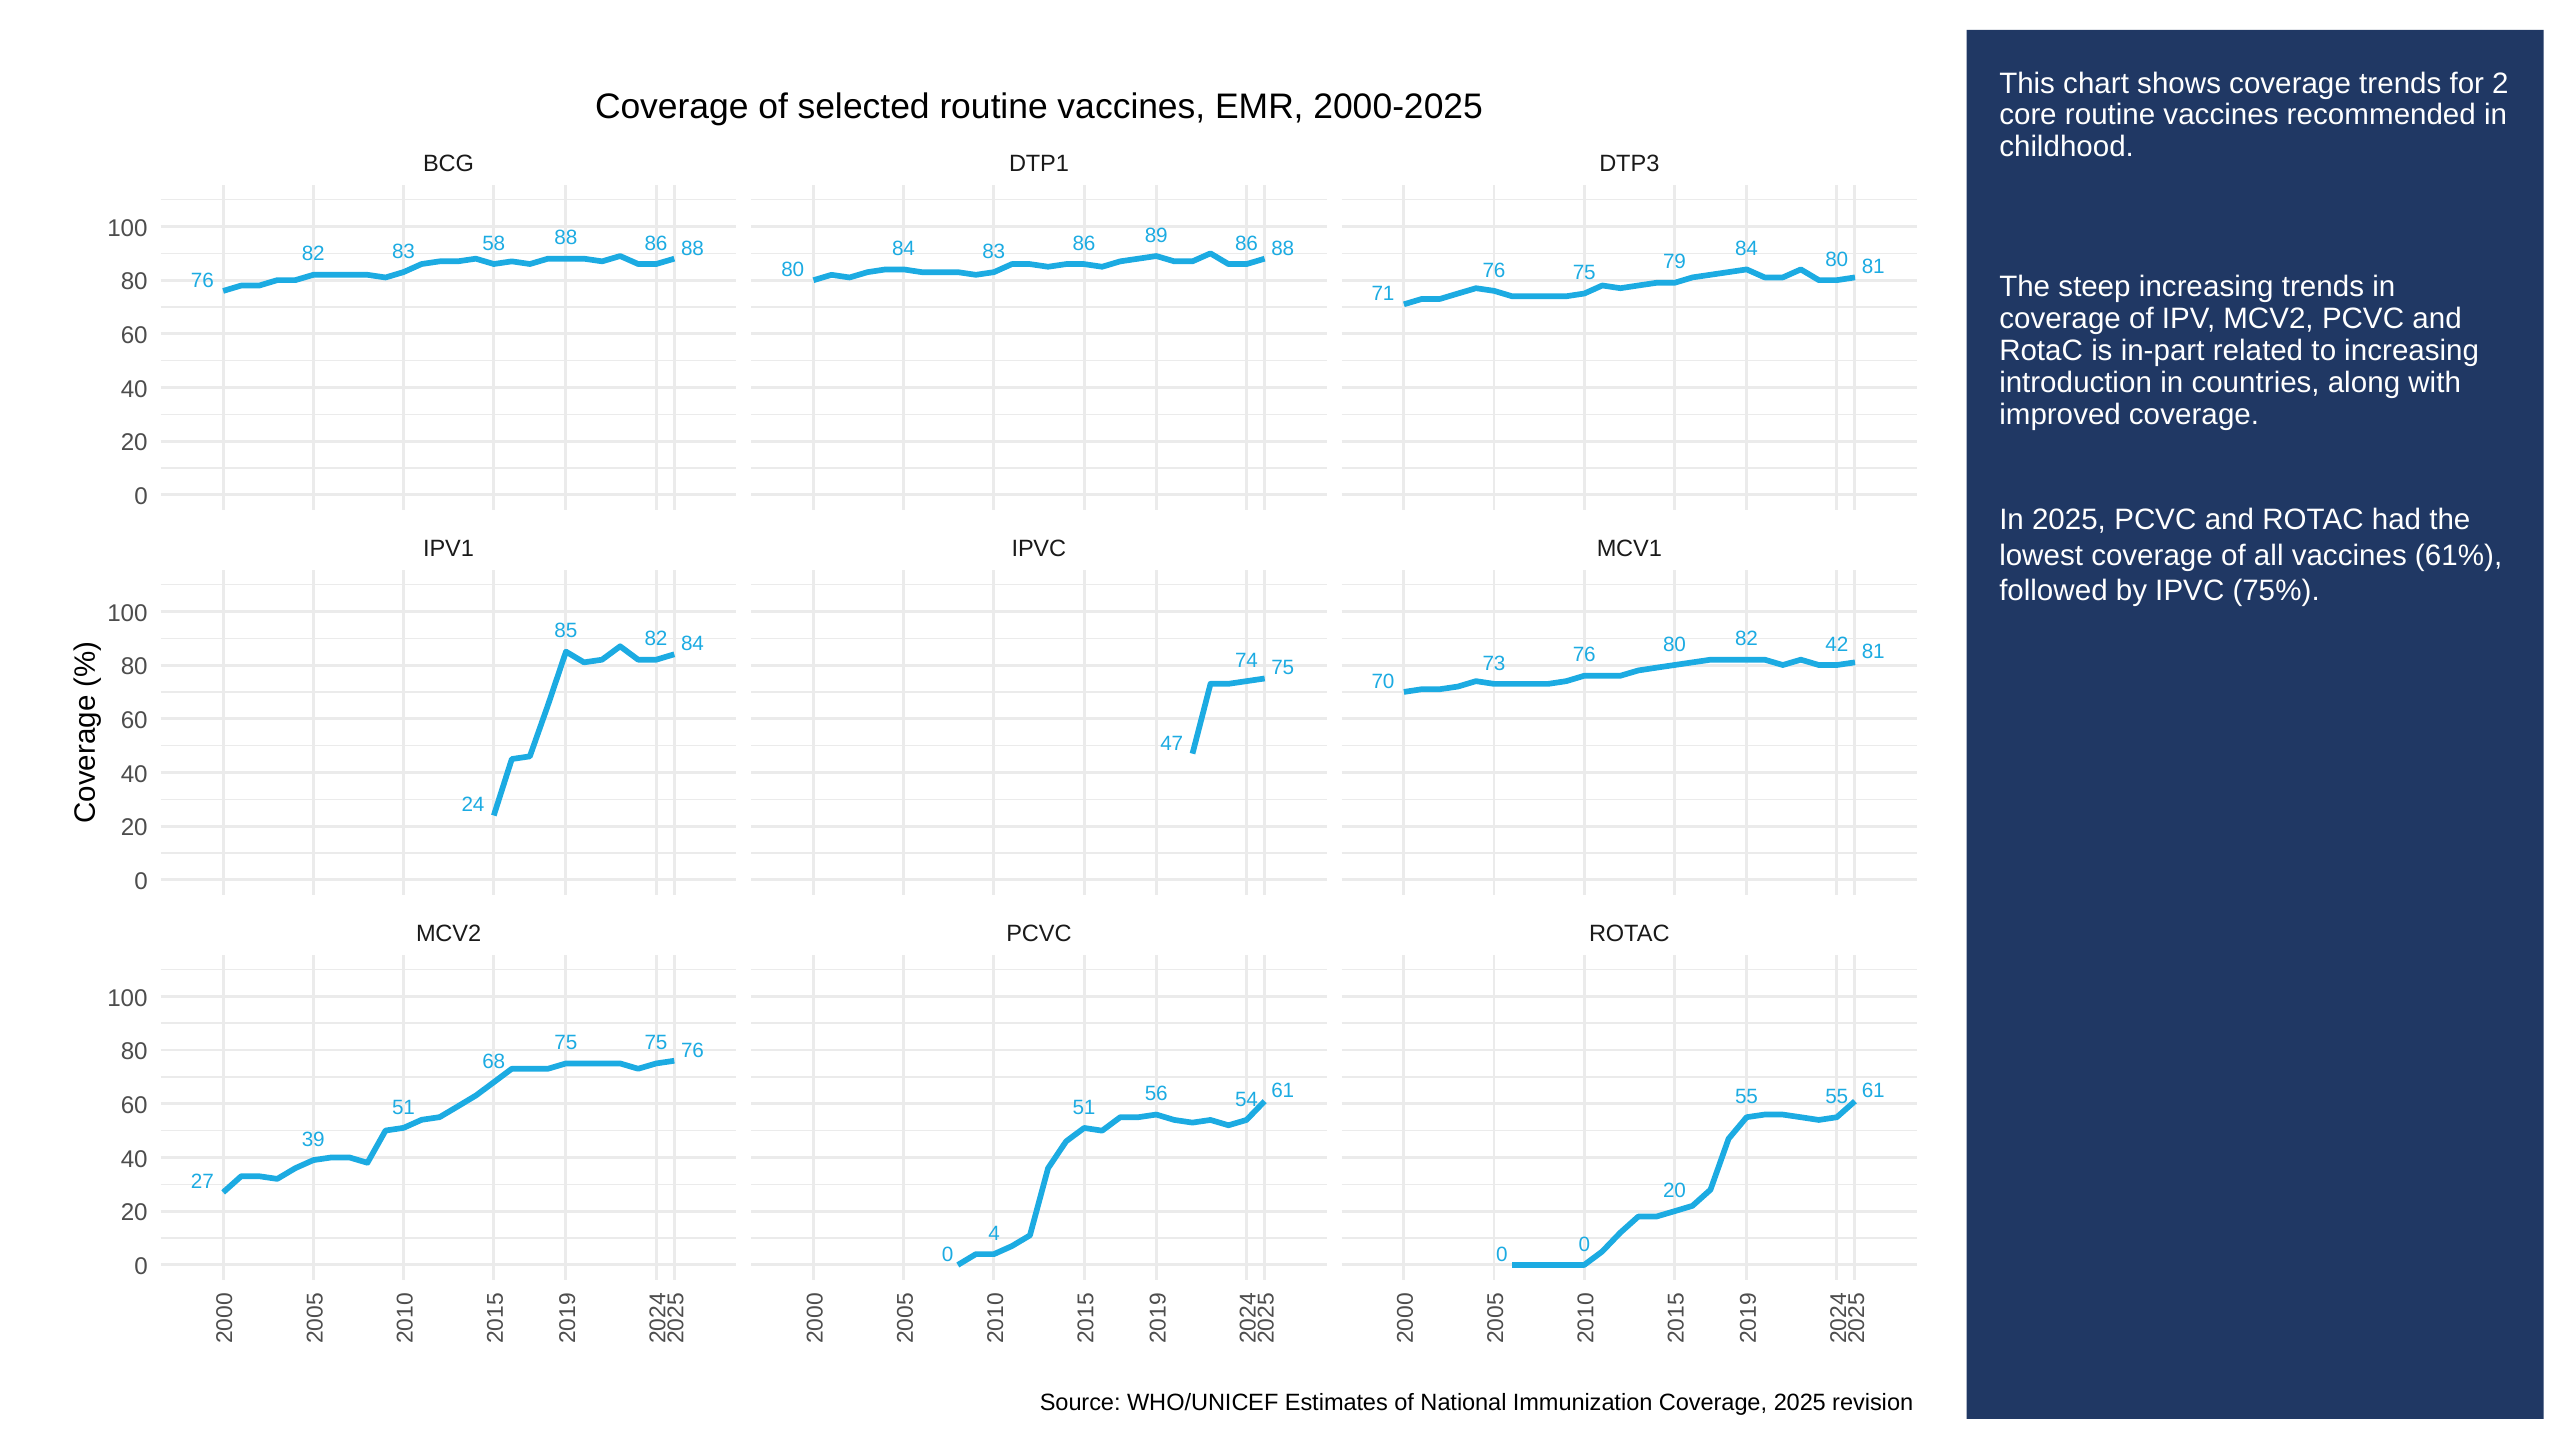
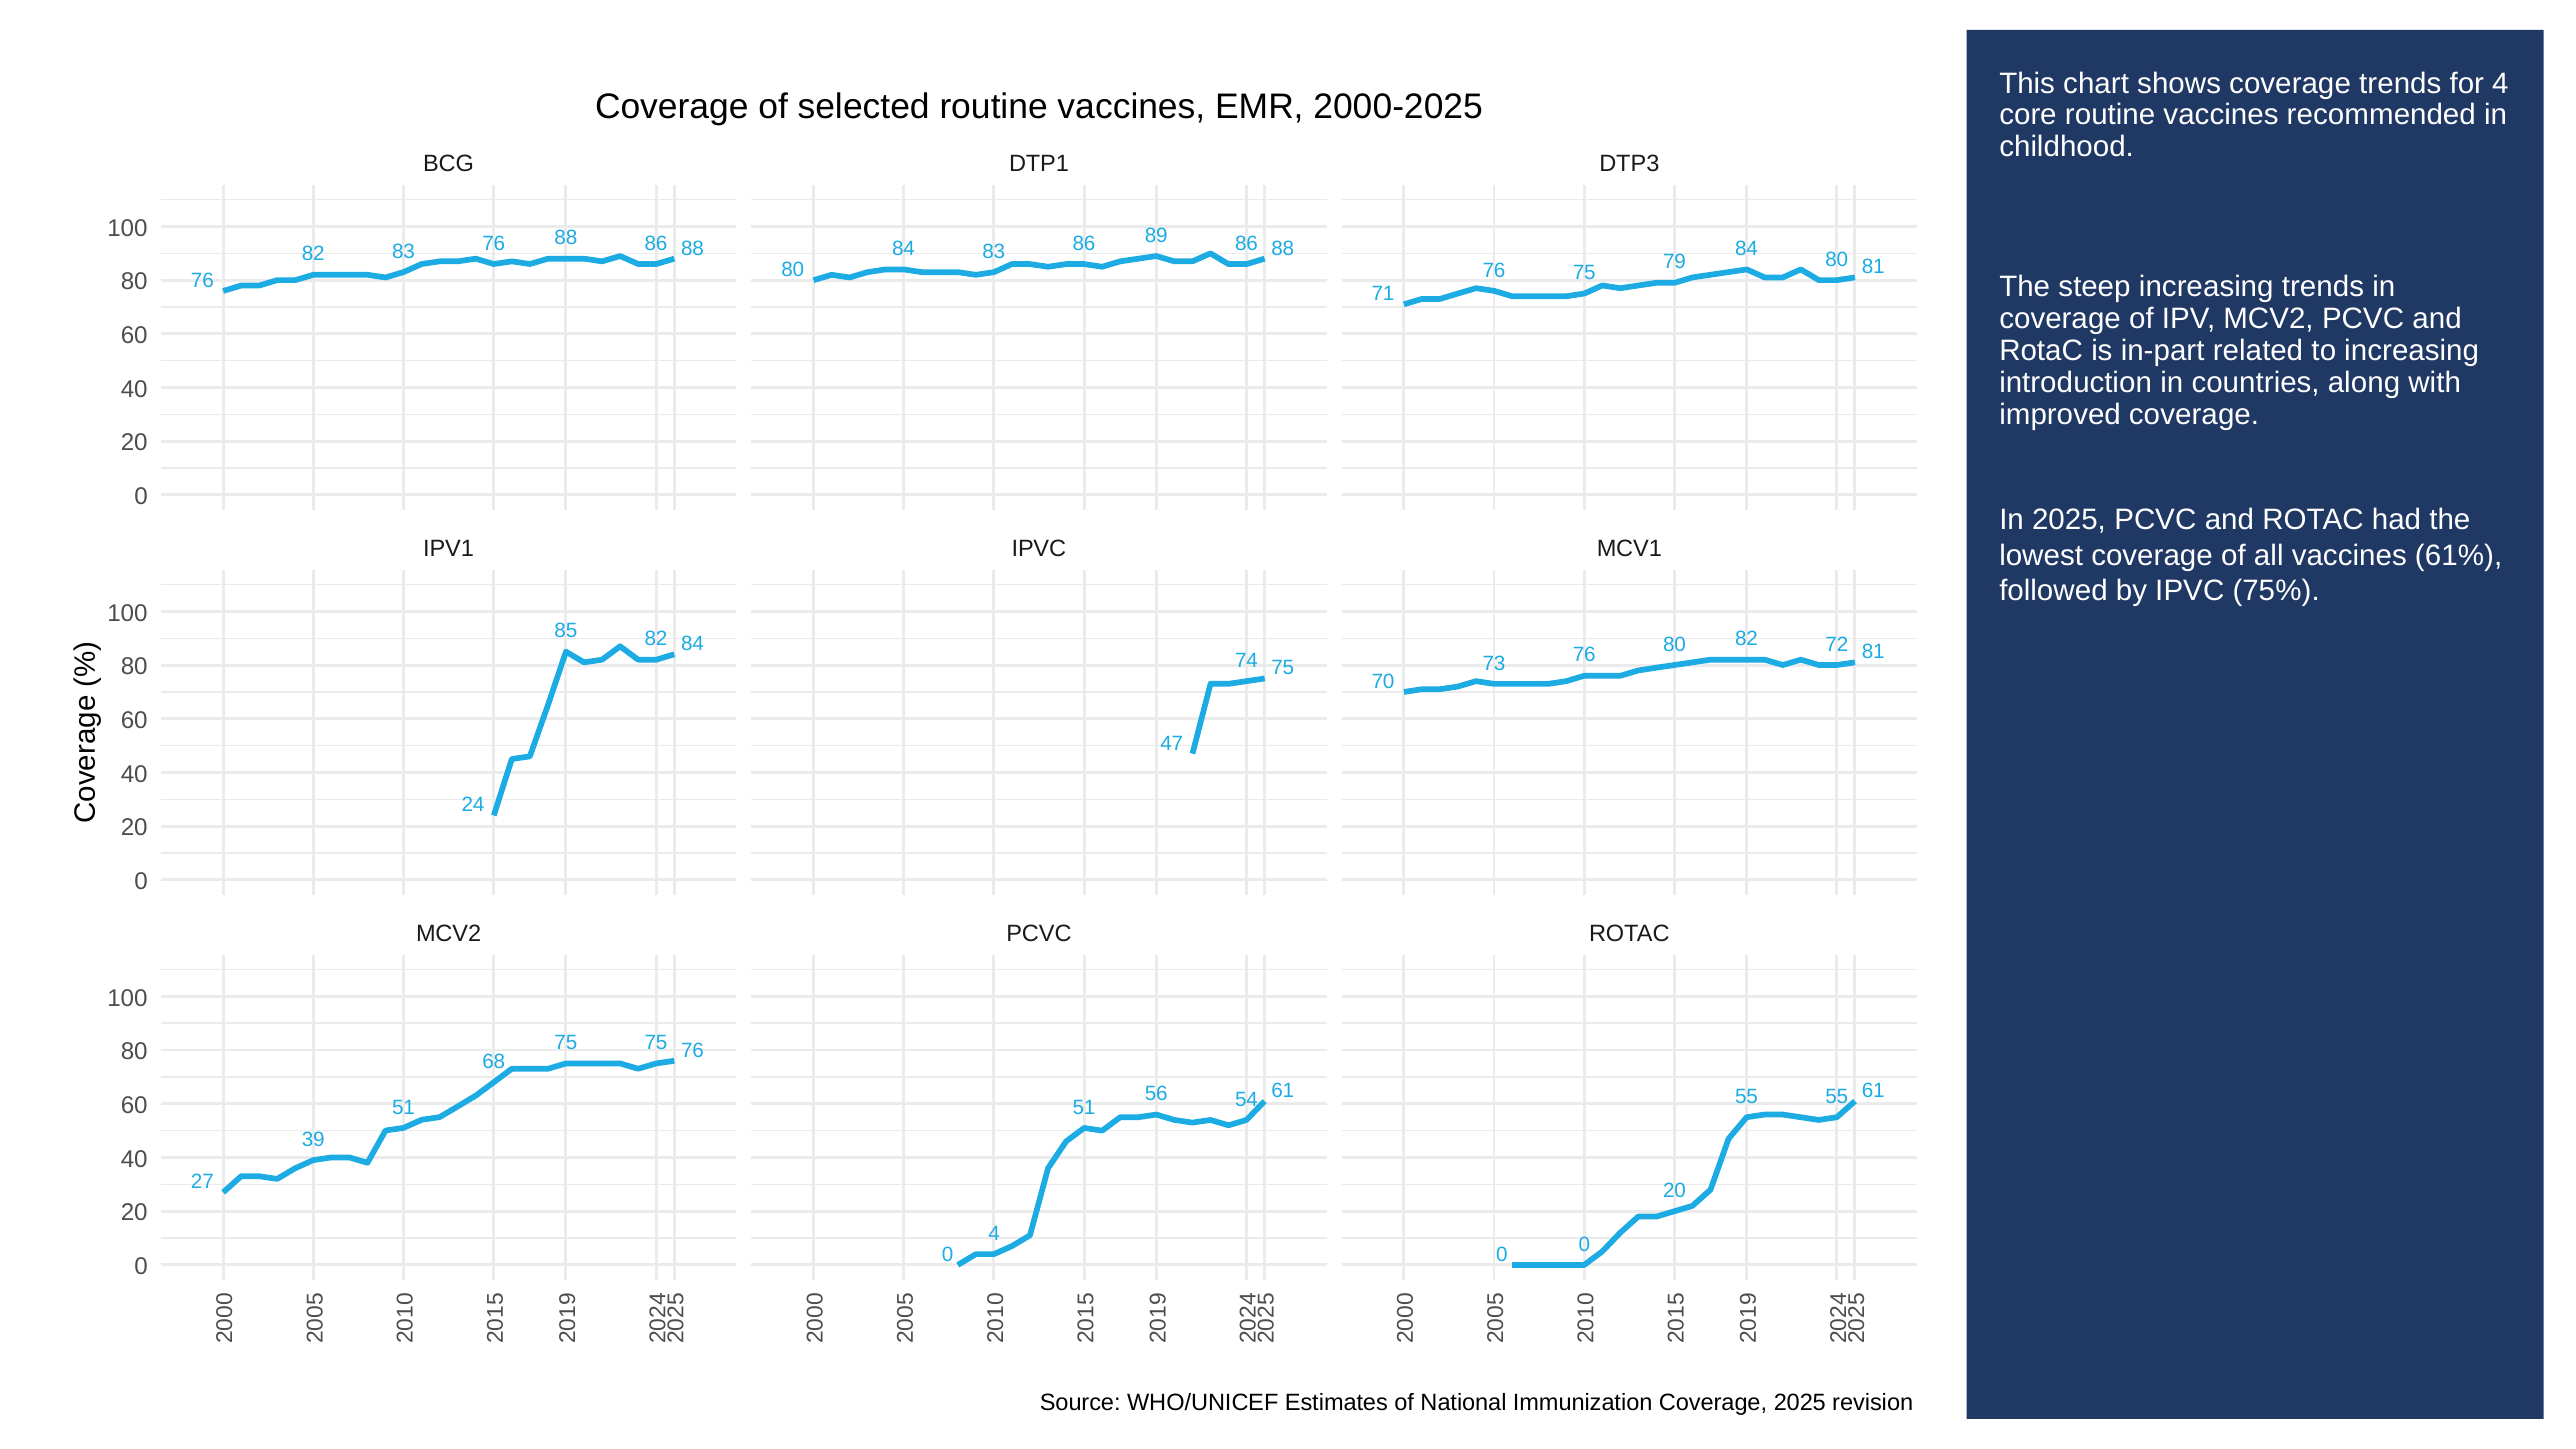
for 2: 2 -> 4
83 58: 58 -> 76
42: 42 -> 72
